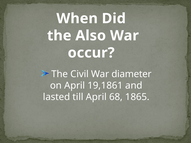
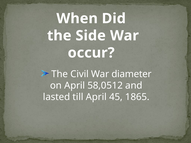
Also: Also -> Side
19,1861: 19,1861 -> 58,0512
68: 68 -> 45
